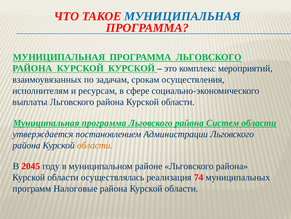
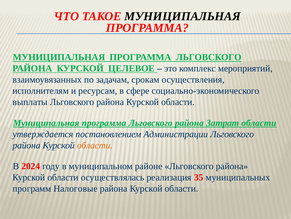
МУНИЦИПАЛЬНАЯ at (182, 16) colour: blue -> black
КУРСКОЙ КУРСКОЙ: КУРСКОЙ -> ЦЕЛЕВОЕ
Систем: Систем -> Затрат
2045: 2045 -> 2024
74: 74 -> 35
